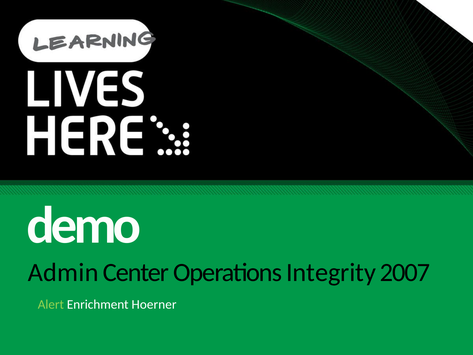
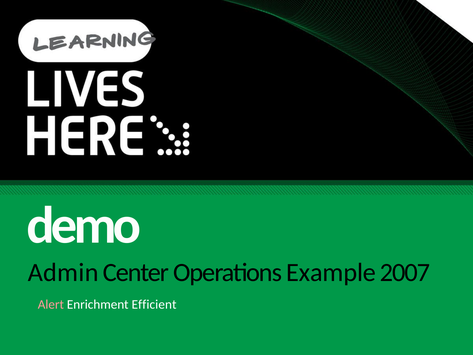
Integrity: Integrity -> Example
Alert colour: light green -> pink
Hoerner: Hoerner -> Efficient
